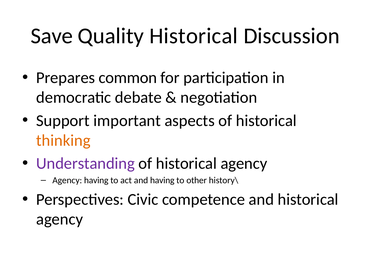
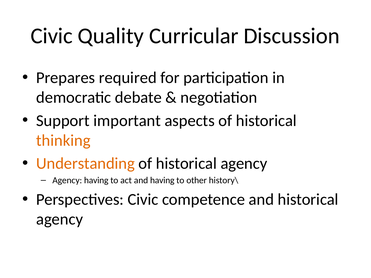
Save at (52, 36): Save -> Civic
Quality Historical: Historical -> Curricular
common: common -> required
Understanding colour: purple -> orange
